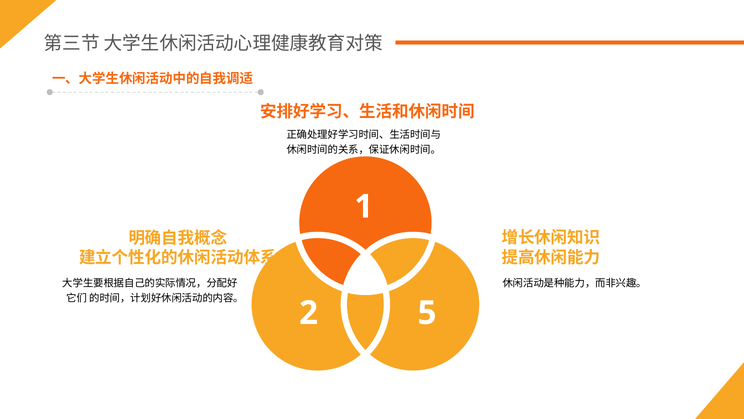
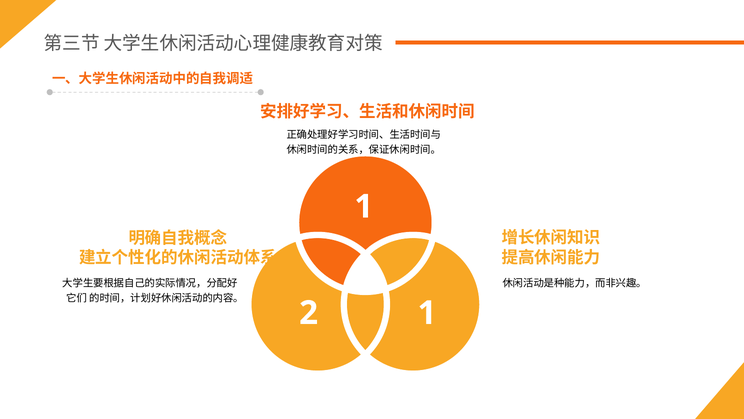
2 5: 5 -> 1
